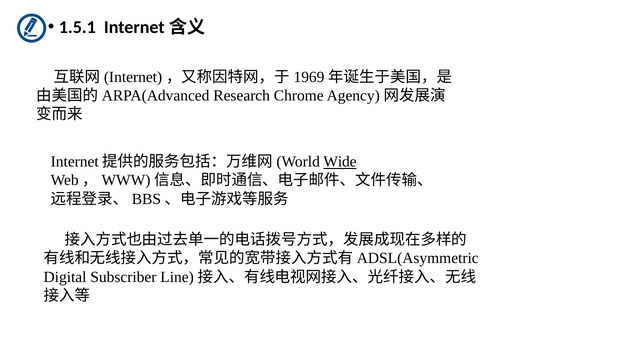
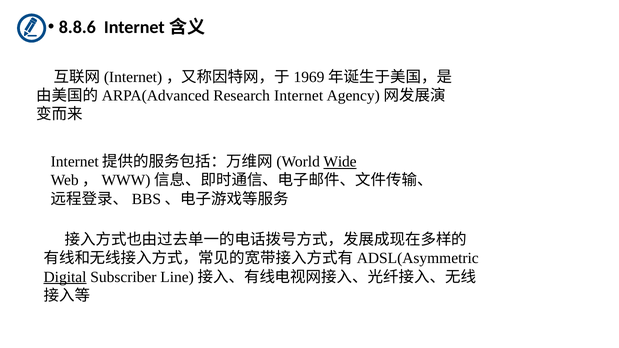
1.5.1: 1.5.1 -> 8.8.6
Chrome: Chrome -> Internet
Digital underline: none -> present
